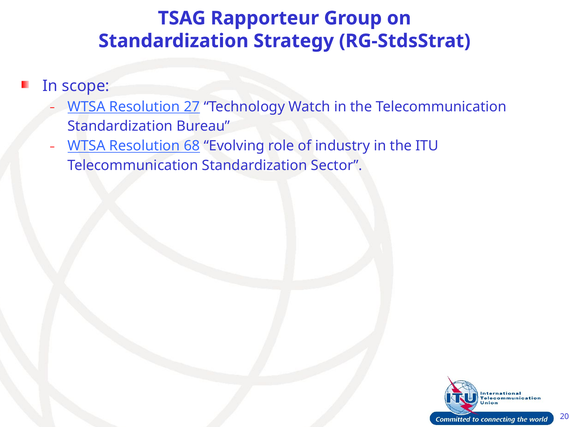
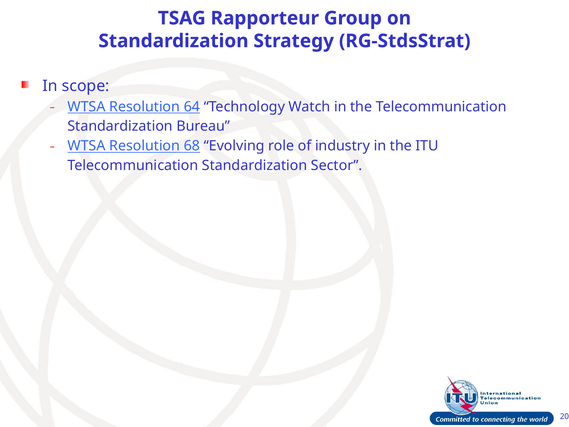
27: 27 -> 64
